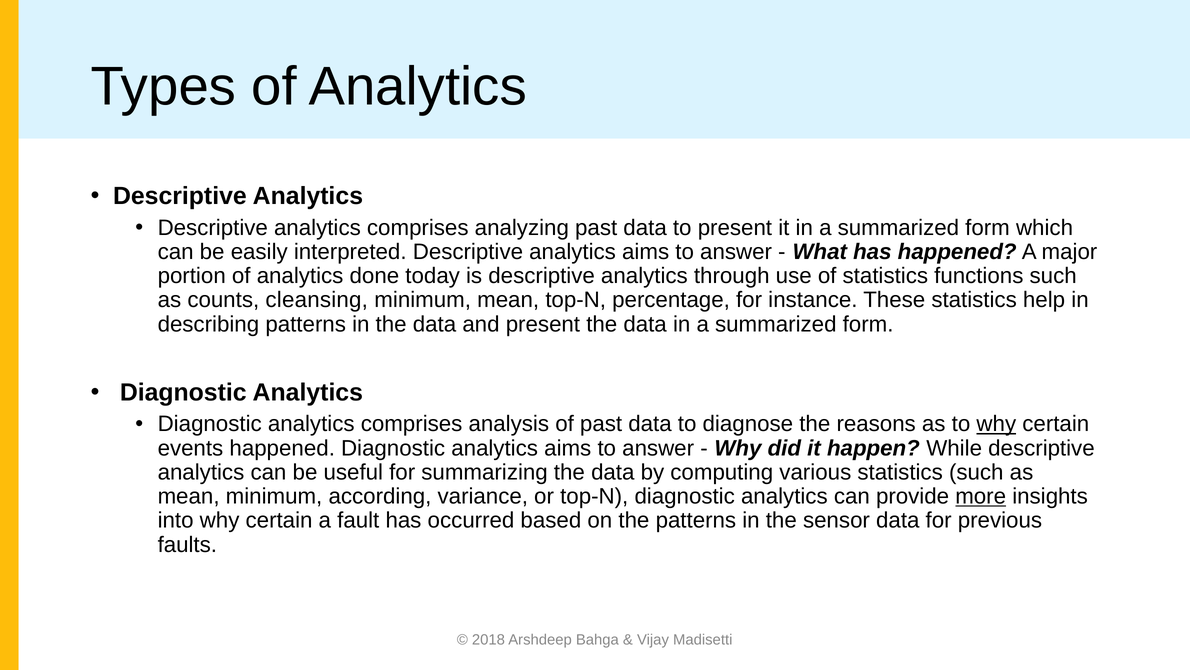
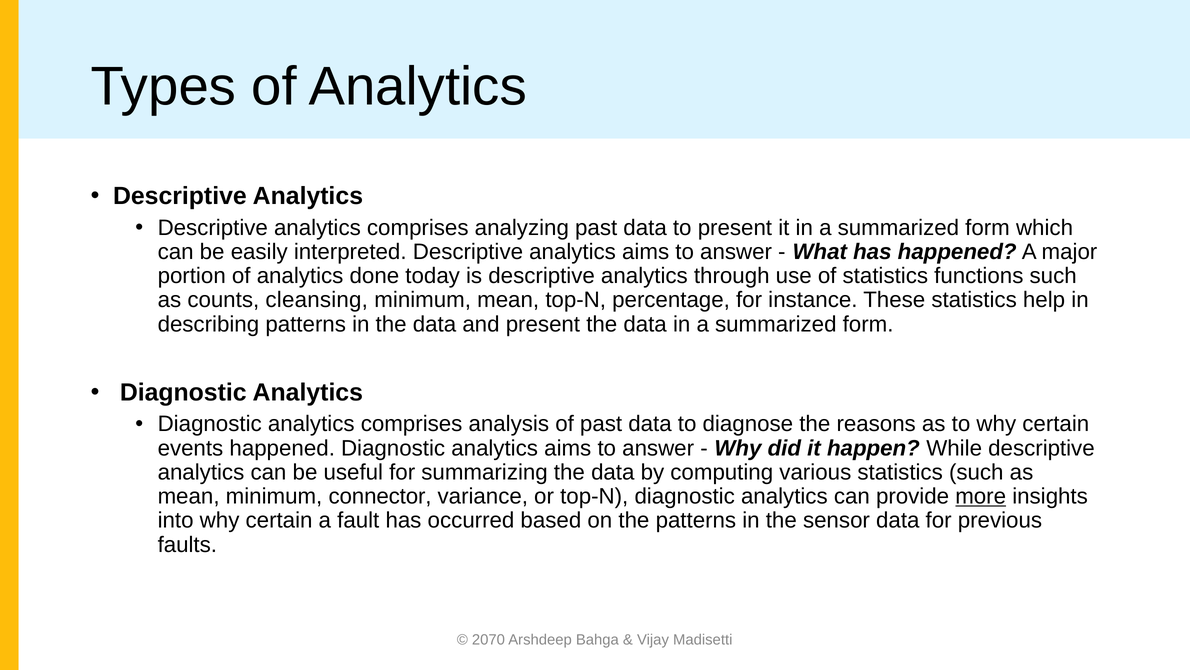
why at (996, 424) underline: present -> none
according: according -> connector
2018: 2018 -> 2070
